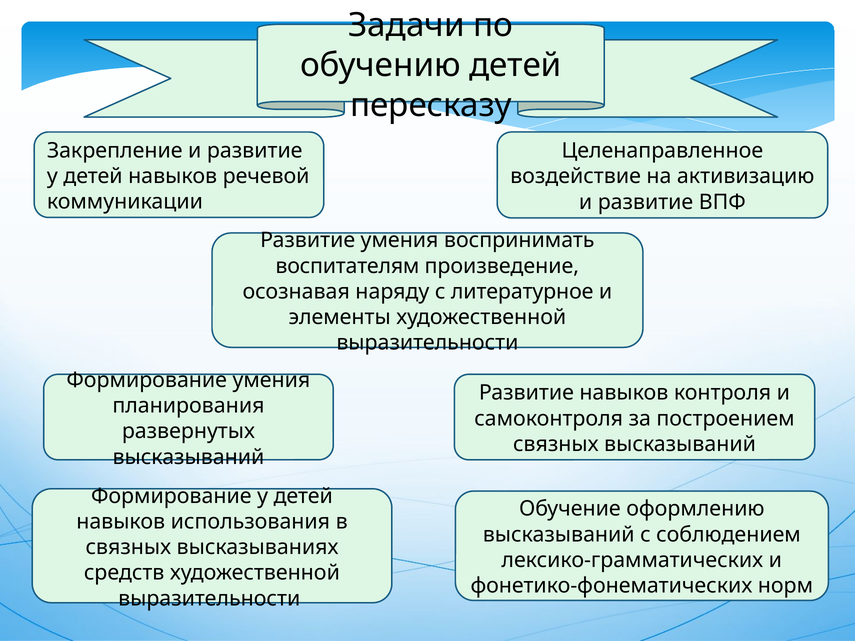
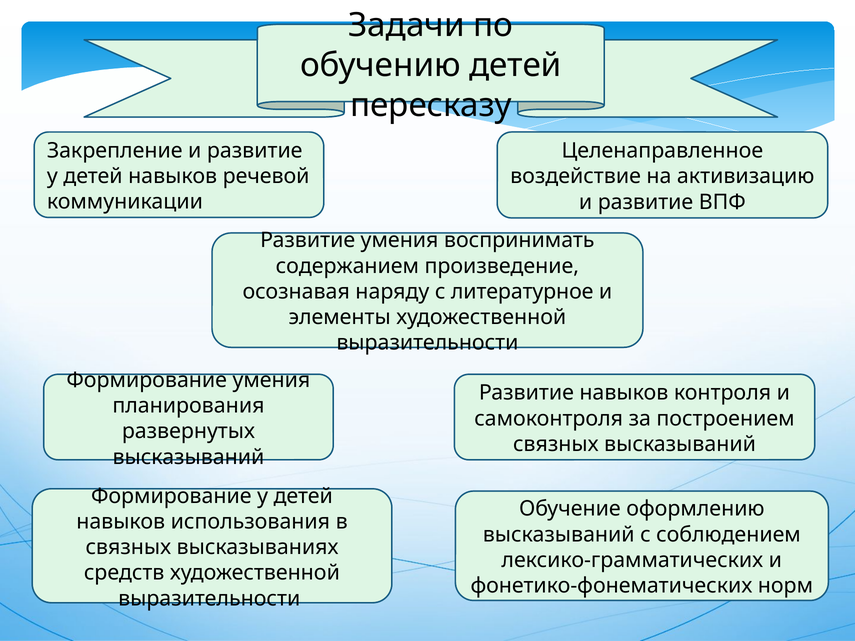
воспитателям: воспитателям -> содержанием
